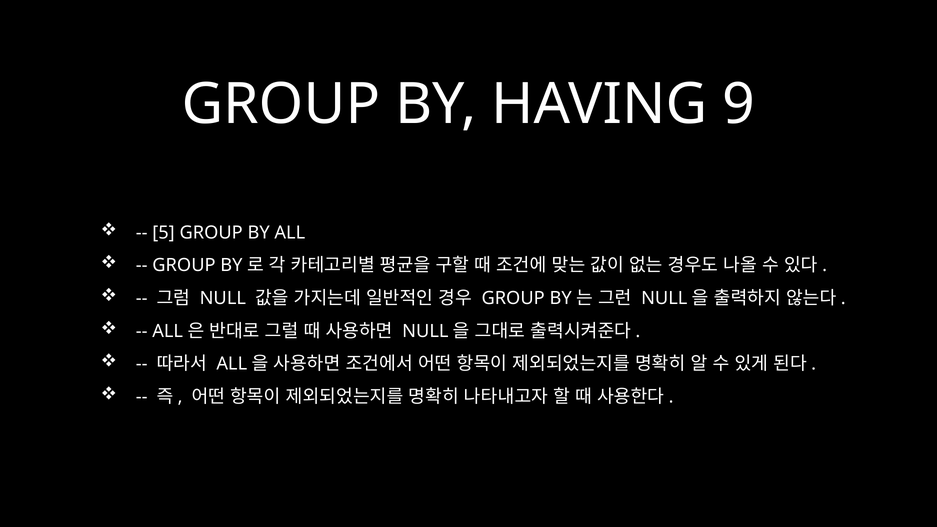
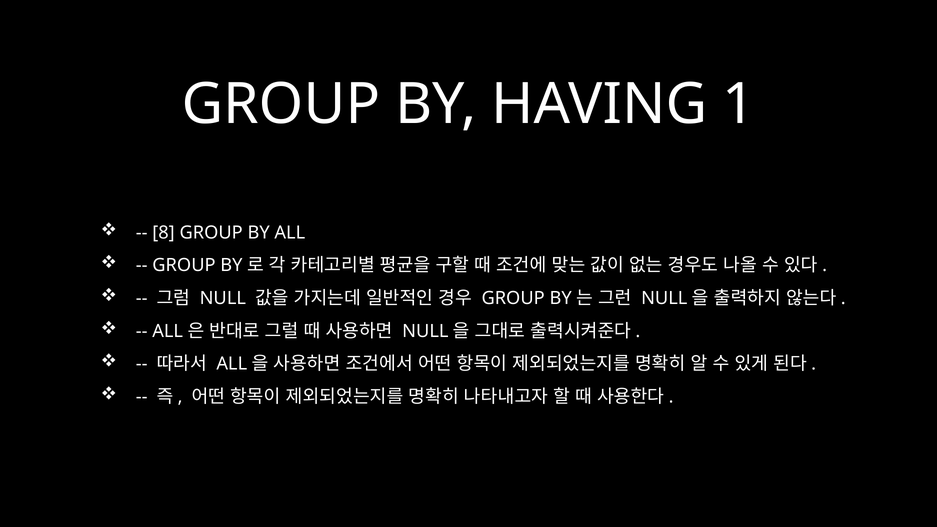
9: 9 -> 1
5: 5 -> 8
